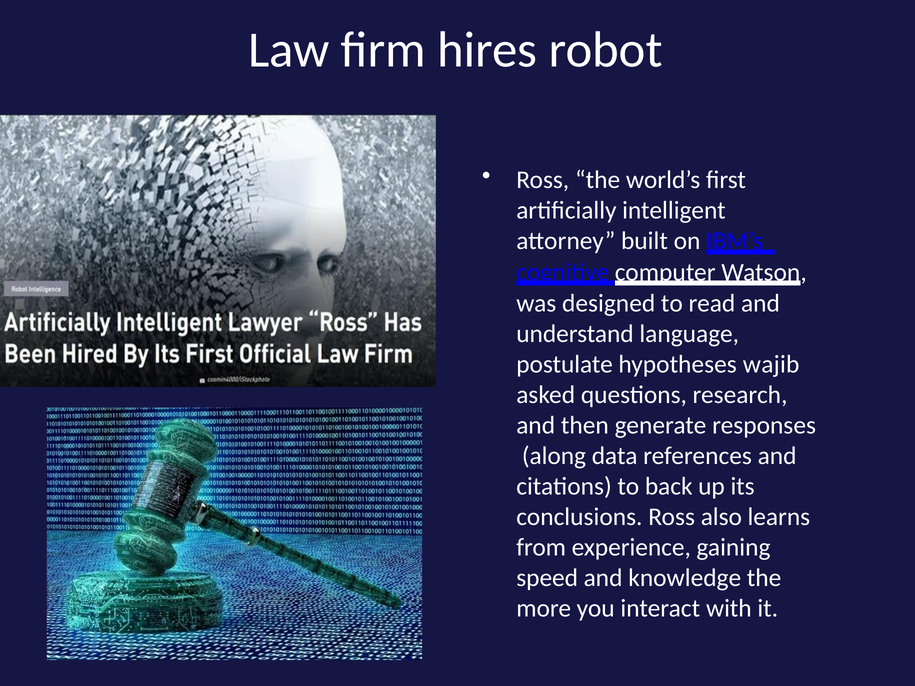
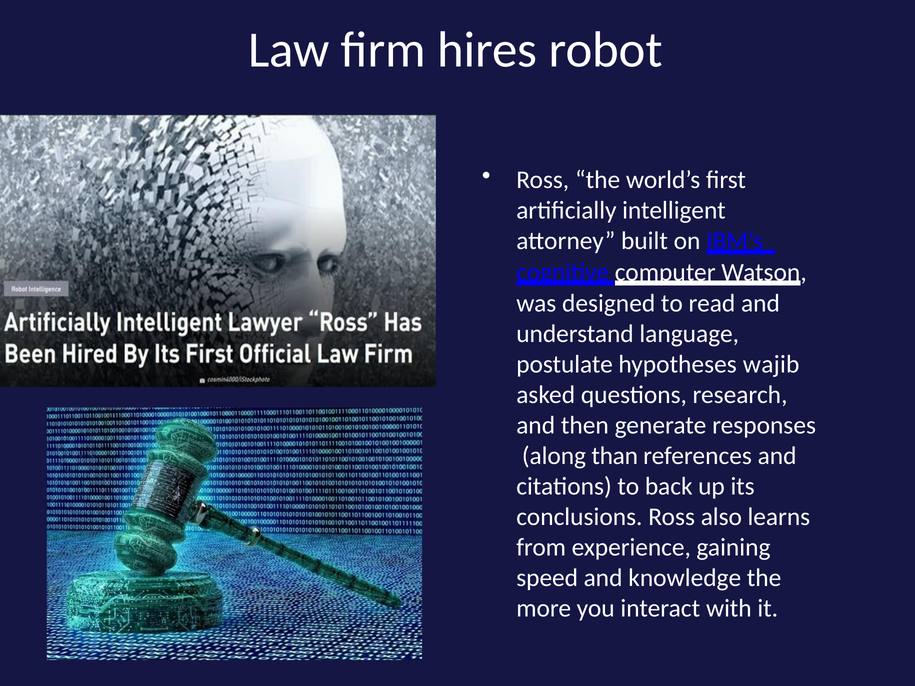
data: data -> than
